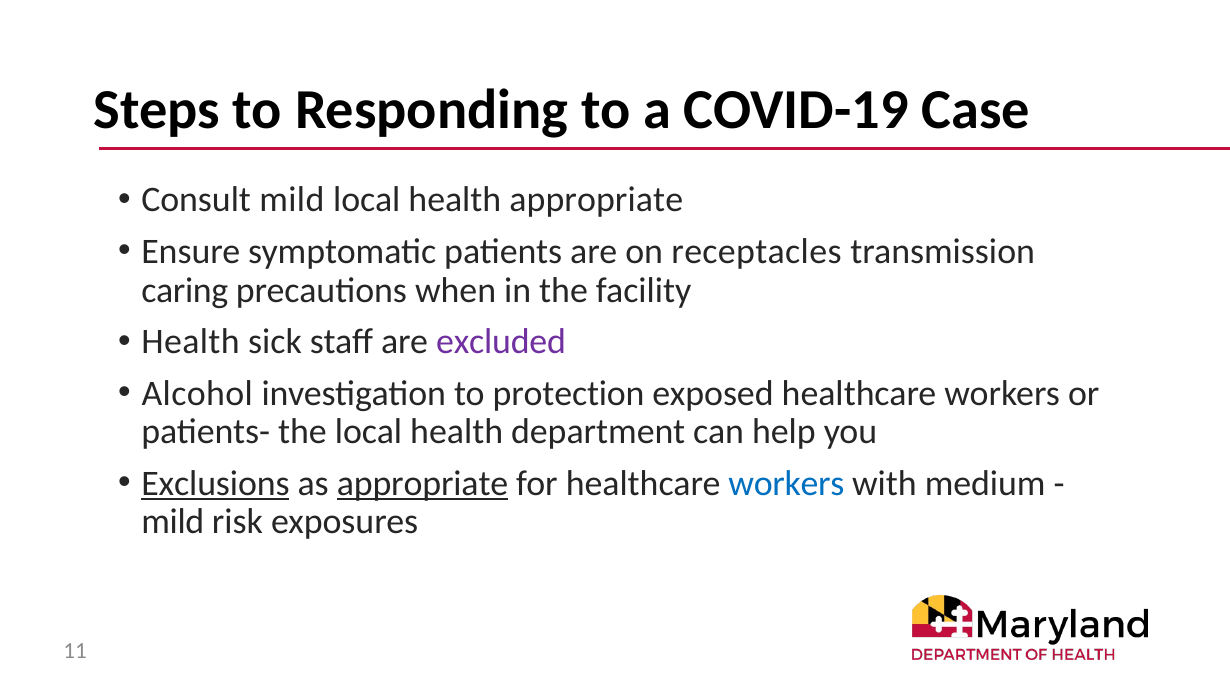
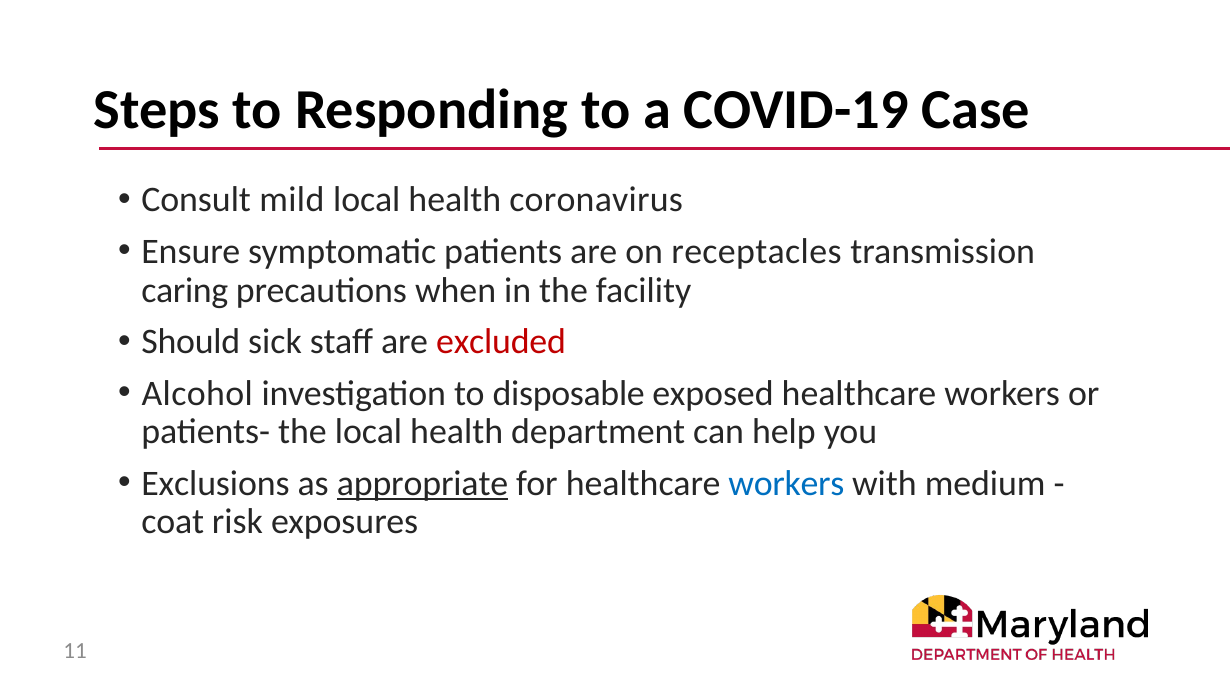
health appropriate: appropriate -> coronavirus
Health at (191, 342): Health -> Should
excluded colour: purple -> red
protection: protection -> disposable
Exclusions underline: present -> none
mild at (173, 522): mild -> coat
